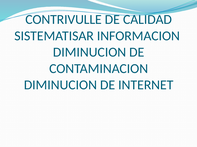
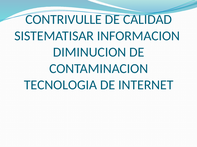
DIMINUCION at (60, 85): DIMINUCION -> TECNOLOGIA
